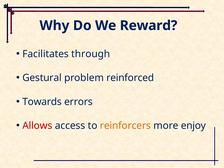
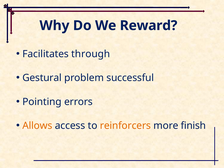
reinforced: reinforced -> successful
Towards: Towards -> Pointing
Allows colour: red -> orange
enjoy: enjoy -> finish
